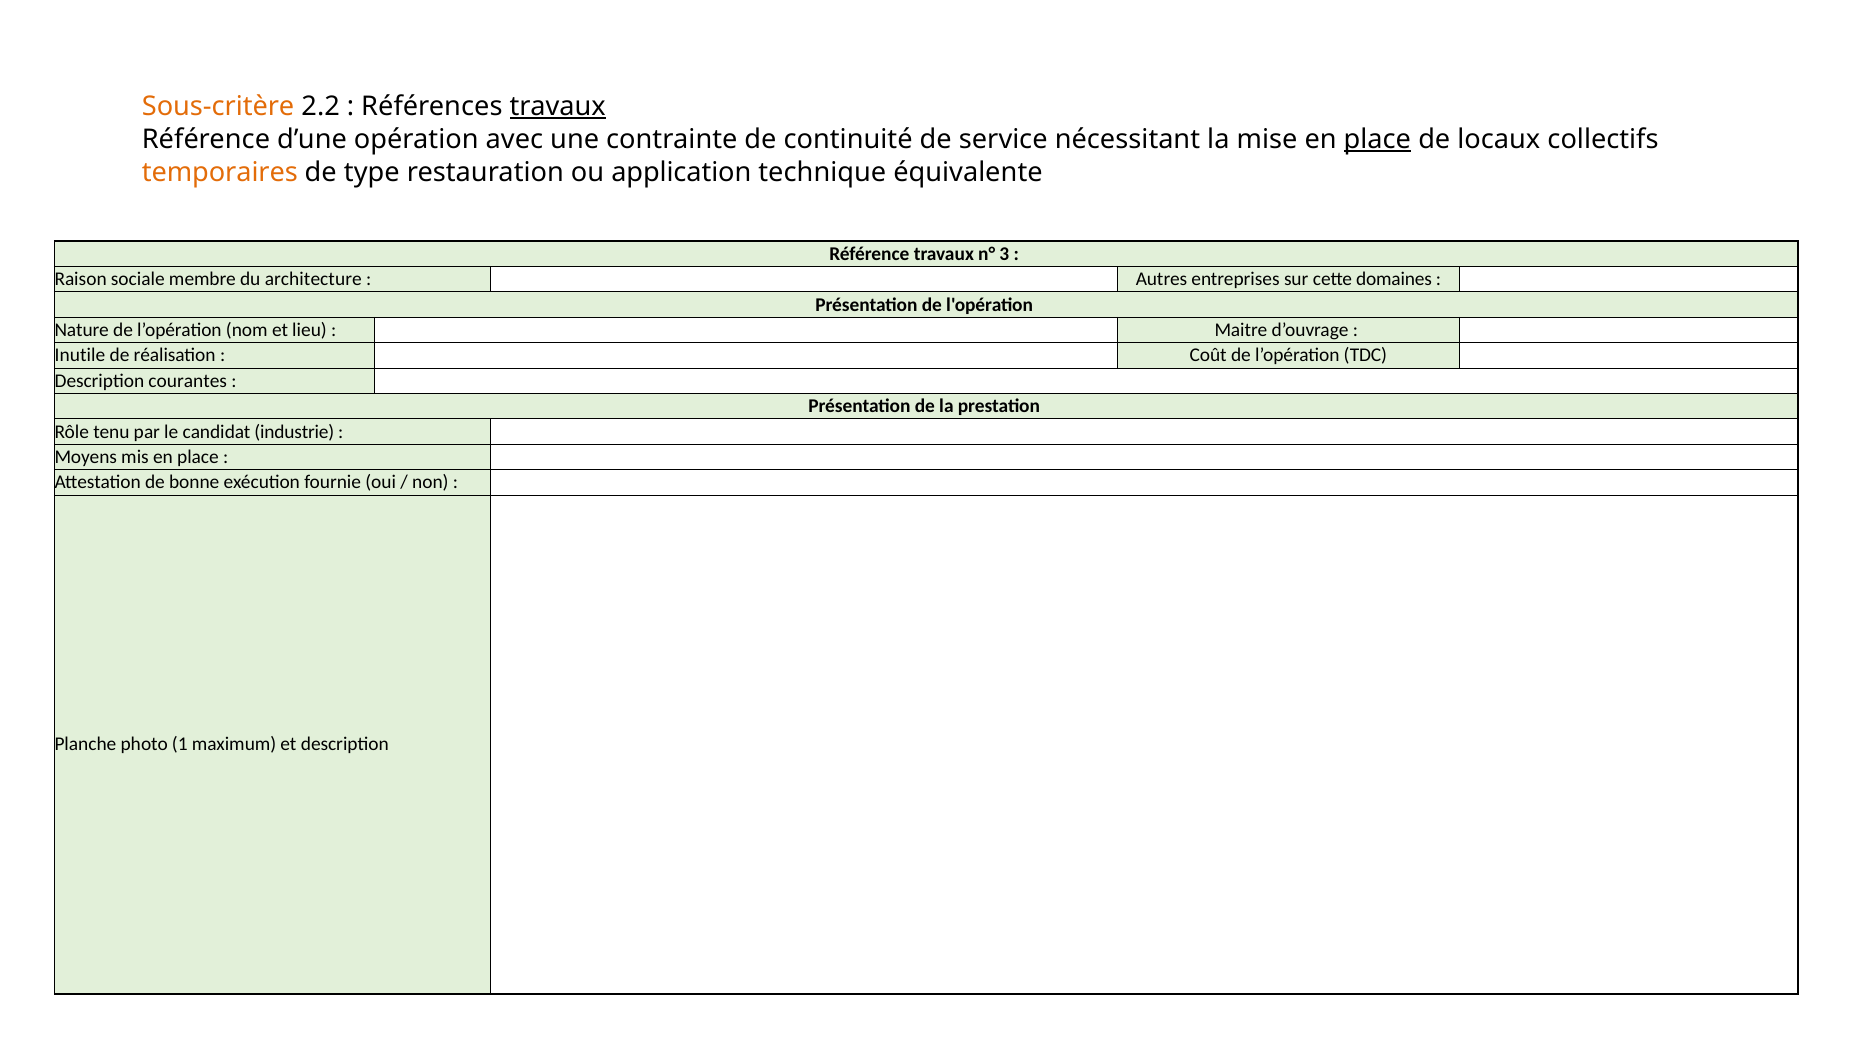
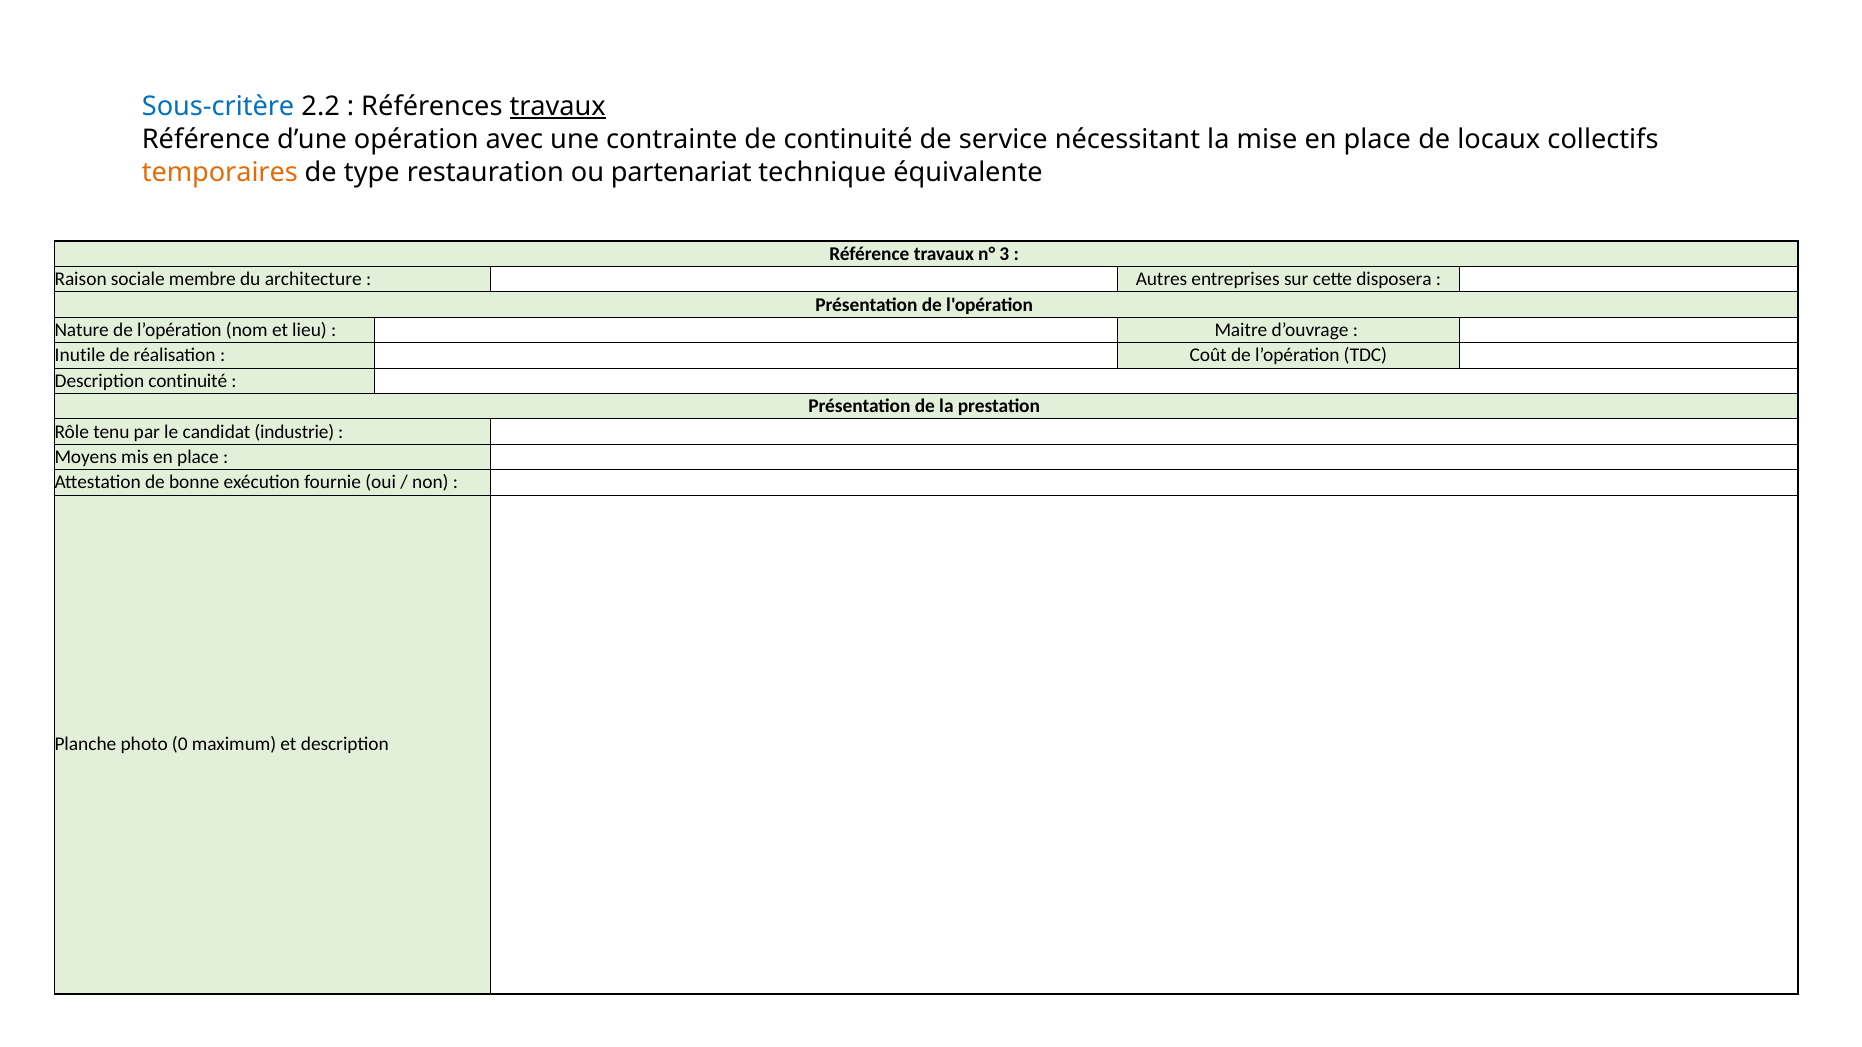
Sous-critère colour: orange -> blue
place at (1377, 140) underline: present -> none
application: application -> partenariat
domaines: domaines -> disposera
Description courantes: courantes -> continuité
1: 1 -> 0
